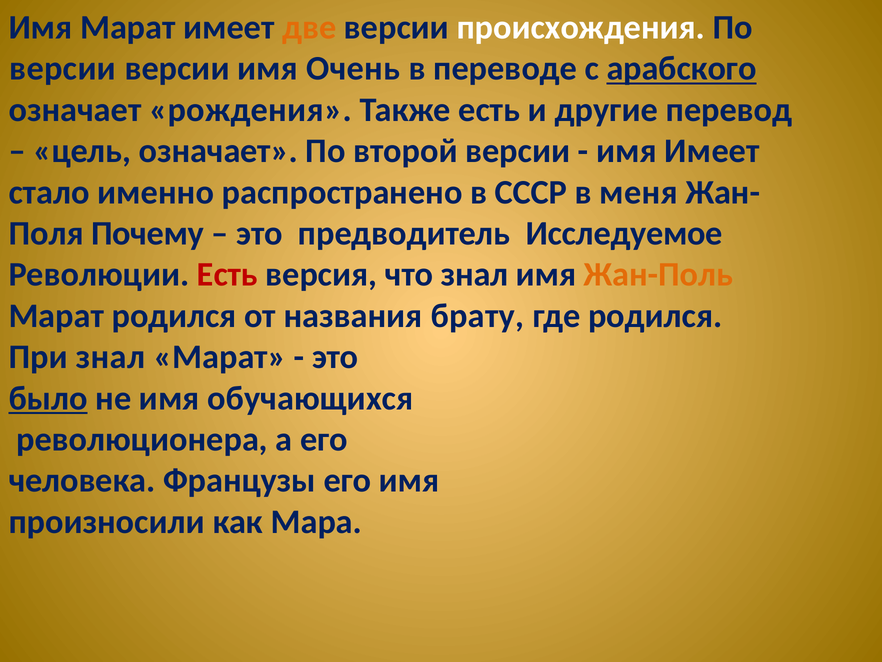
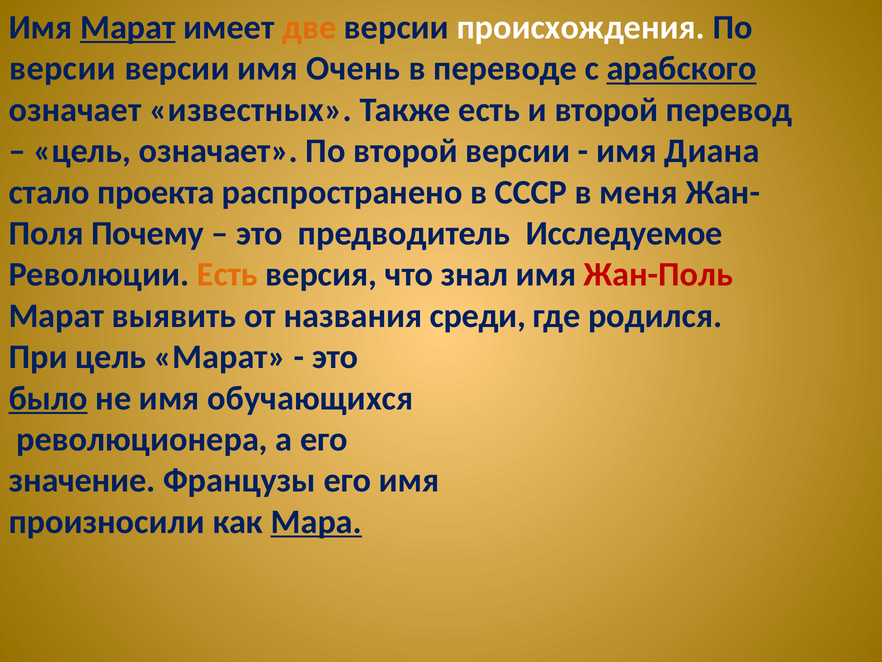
Марат at (128, 27) underline: none -> present
рождения: рождения -> известных
и другие: другие -> второй
имя Имеет: Имеет -> Диана
именно: именно -> проекта
Есть at (227, 274) colour: red -> orange
Жан-Поль colour: orange -> red
Марат родился: родился -> выявить
брату: брату -> среди
При знал: знал -> цель
человека: человека -> значение
Мара underline: none -> present
